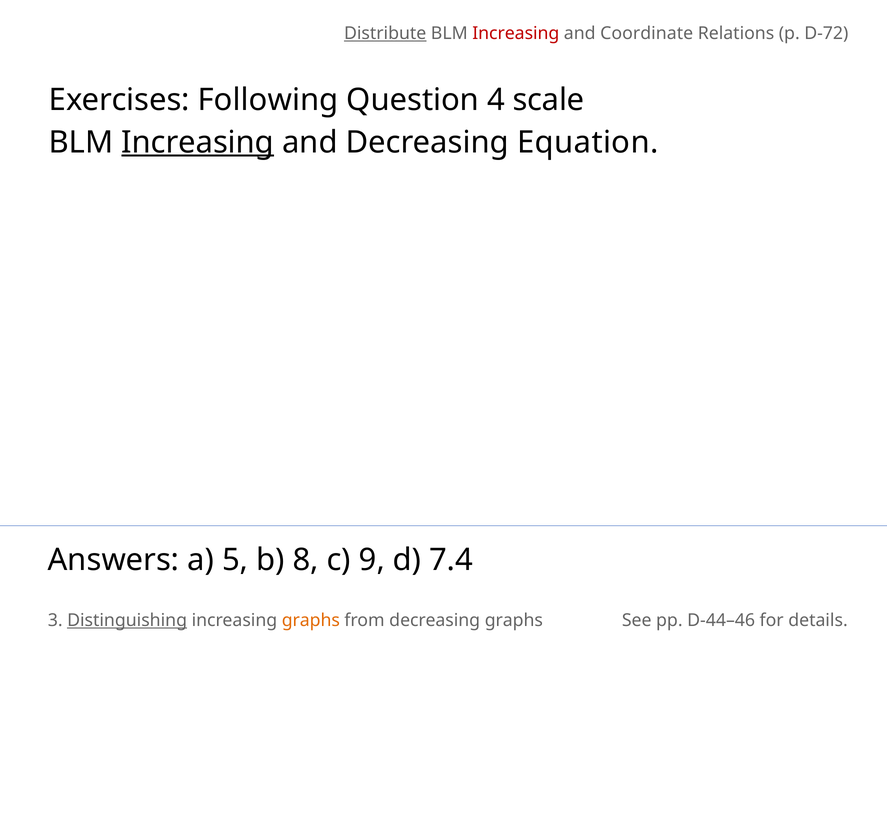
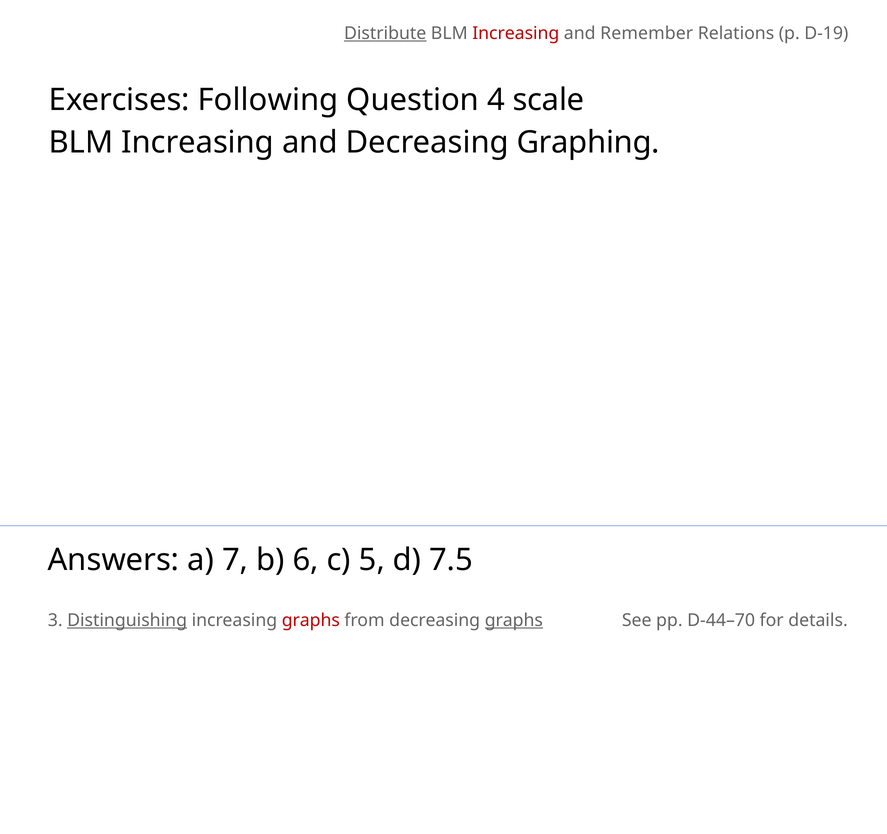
Coordinate: Coordinate -> Remember
D-72: D-72 -> D-19
Increasing at (198, 142) underline: present -> none
Equation: Equation -> Graphing
5: 5 -> 7
8: 8 -> 6
9: 9 -> 5
7.4: 7.4 -> 7.5
graphs at (311, 620) colour: orange -> red
graphs at (514, 620) underline: none -> present
D-44–46: D-44–46 -> D-44–70
